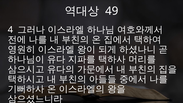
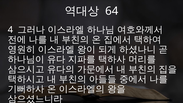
49: 49 -> 64
